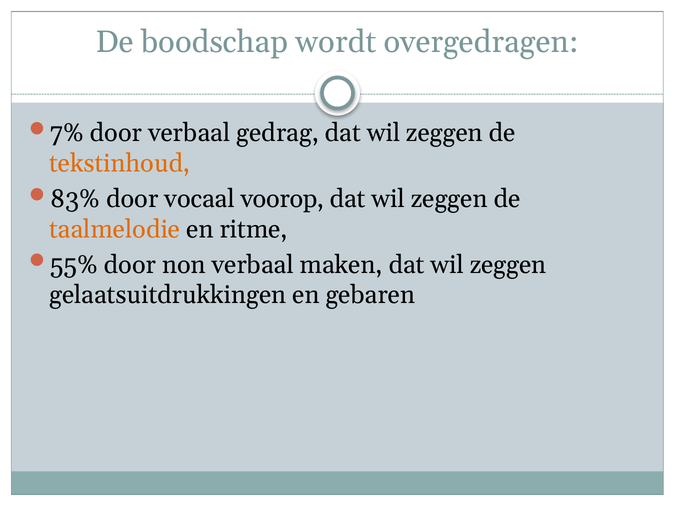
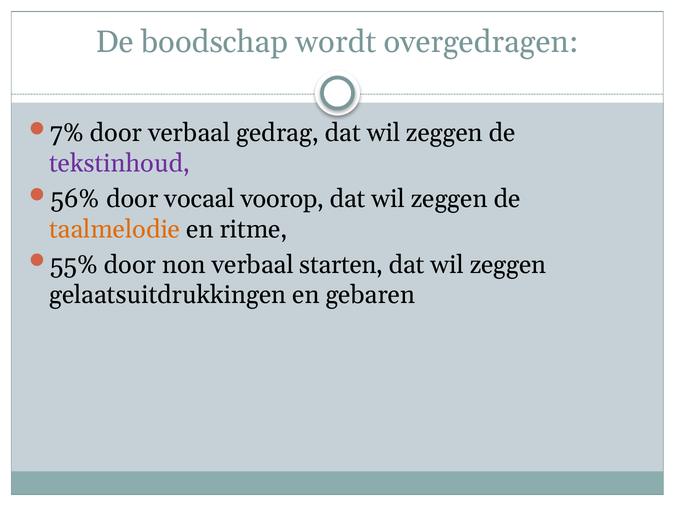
tekstinhoud colour: orange -> purple
83%: 83% -> 56%
maken: maken -> starten
